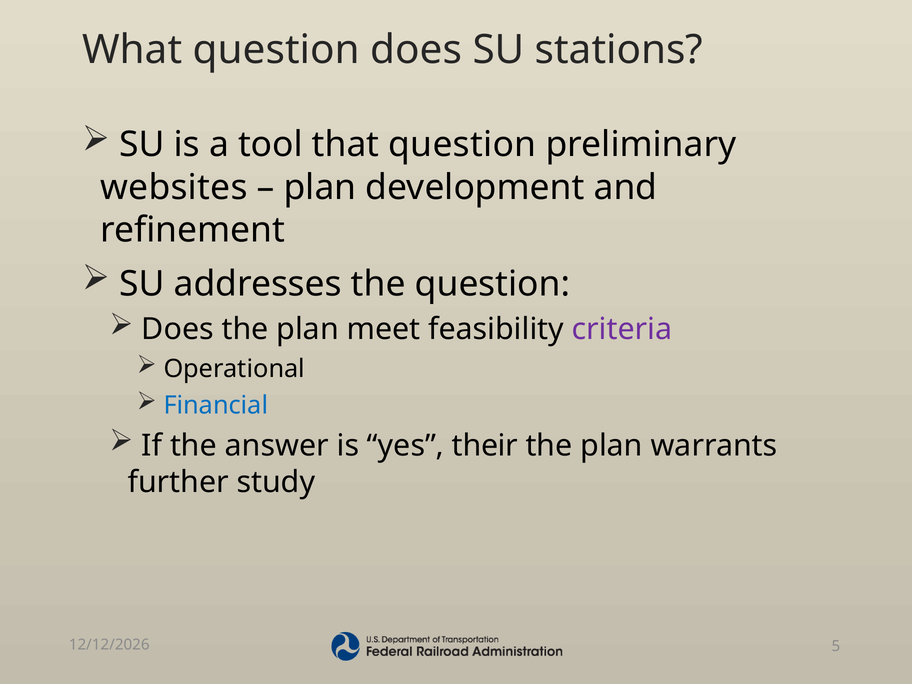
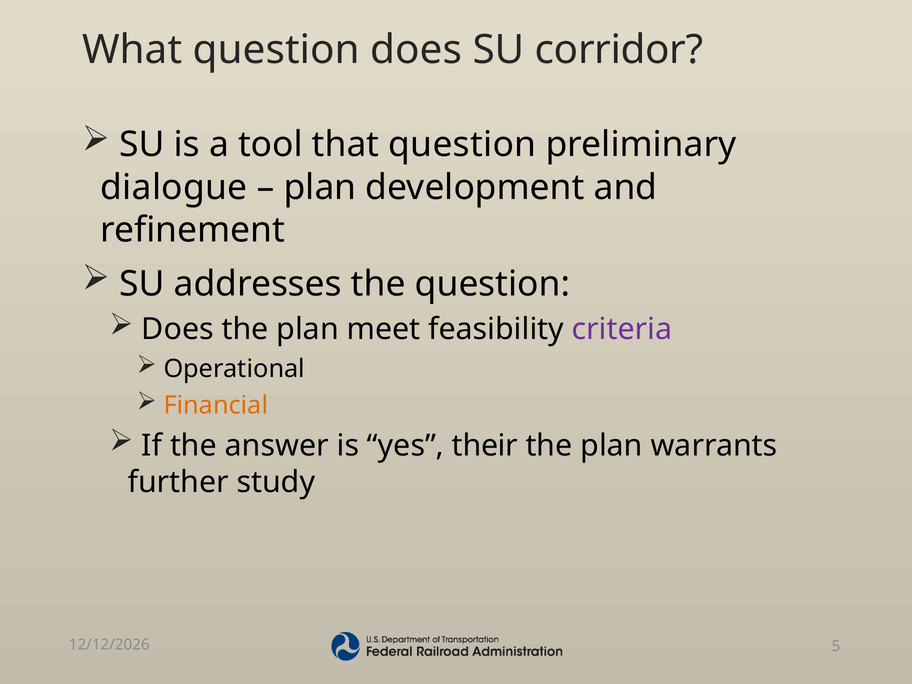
stations: stations -> corridor
websites: websites -> dialogue
Financial colour: blue -> orange
